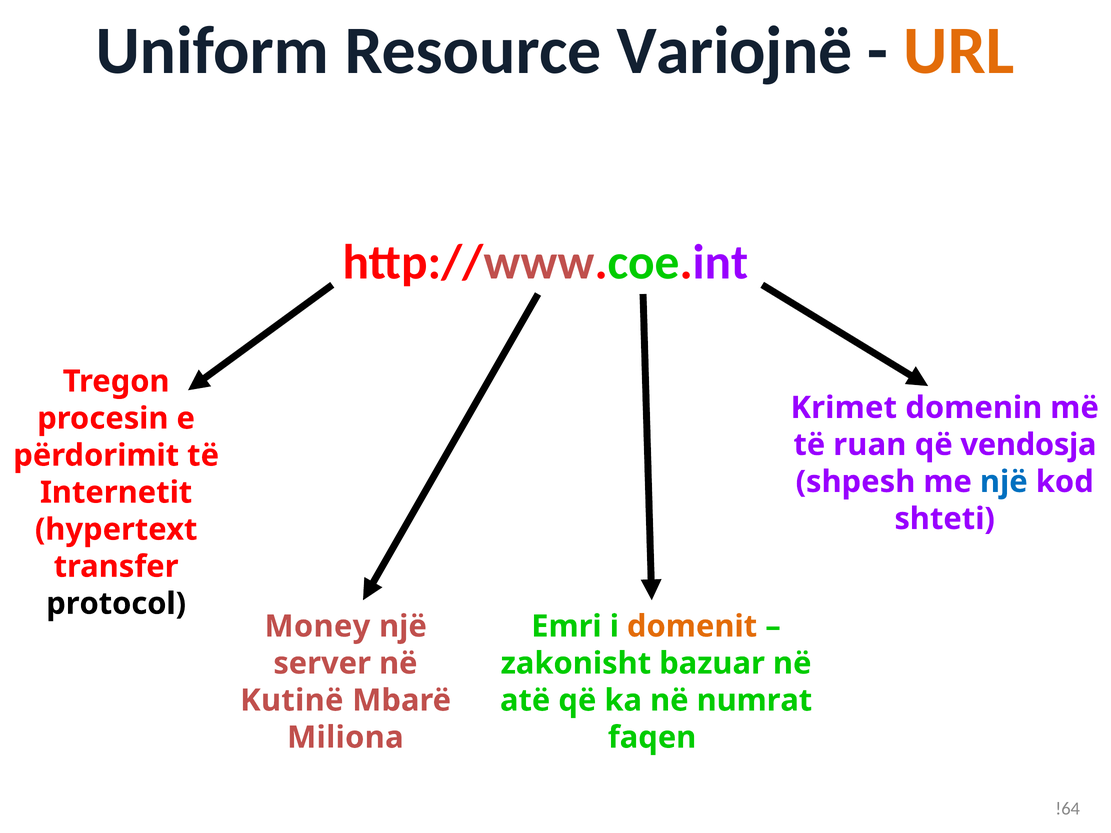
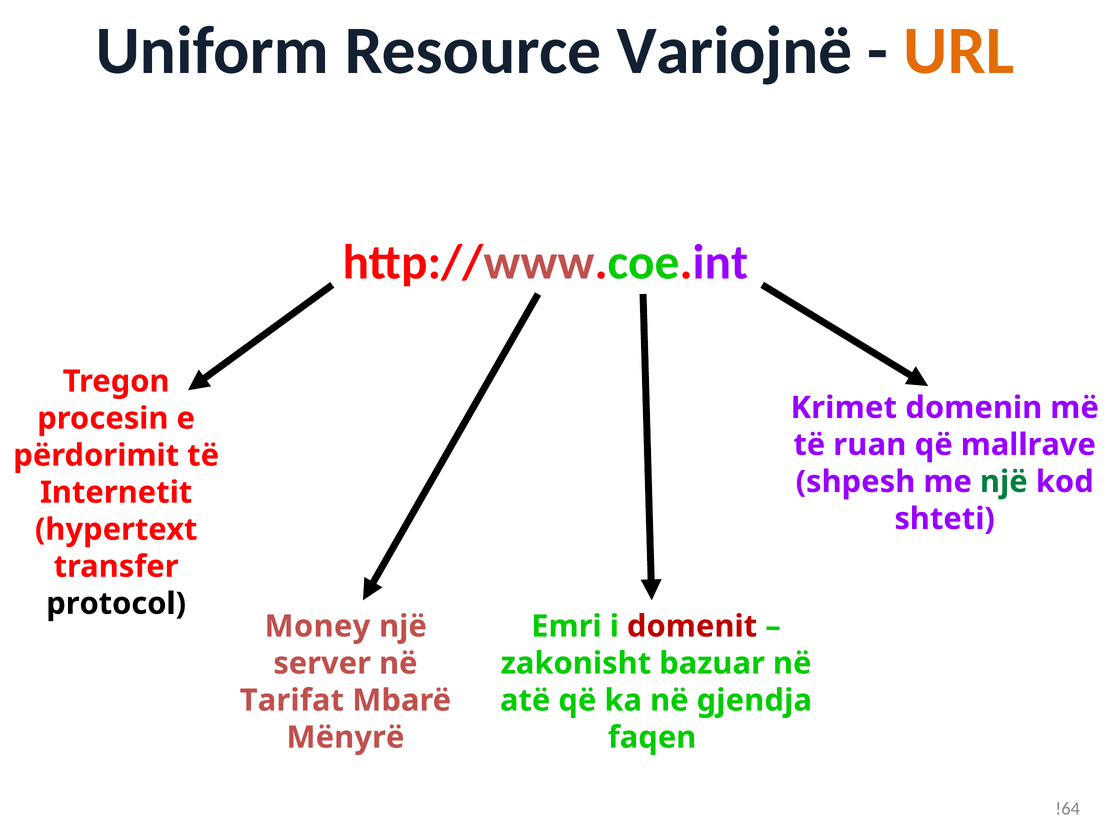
vendosja: vendosja -> mallrave
një at (1004, 482) colour: blue -> green
domenit colour: orange -> red
Kutinë: Kutinë -> Tarifat
numrat: numrat -> gjendja
Miliona: Miliona -> Mënyrë
